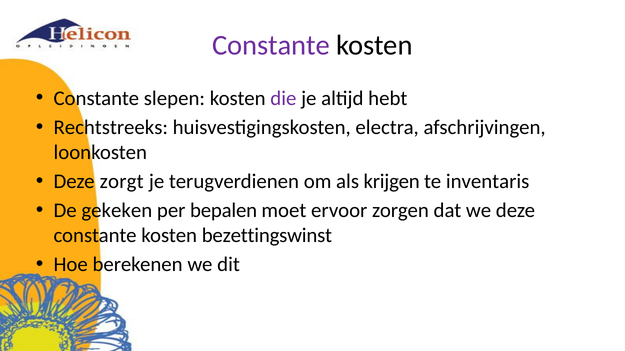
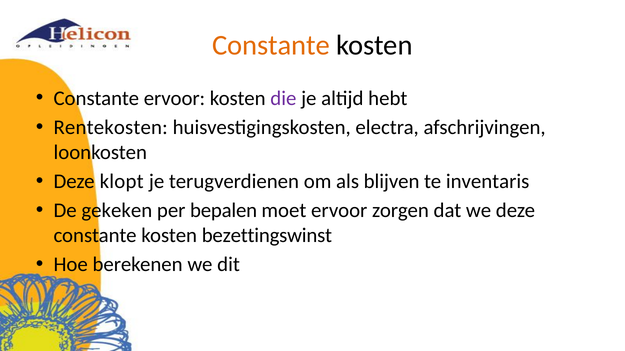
Constante at (271, 45) colour: purple -> orange
Constante slepen: slepen -> ervoor
Rechtstreeks: Rechtstreeks -> Rentekosten
zorgt: zorgt -> klopt
krijgen: krijgen -> blijven
